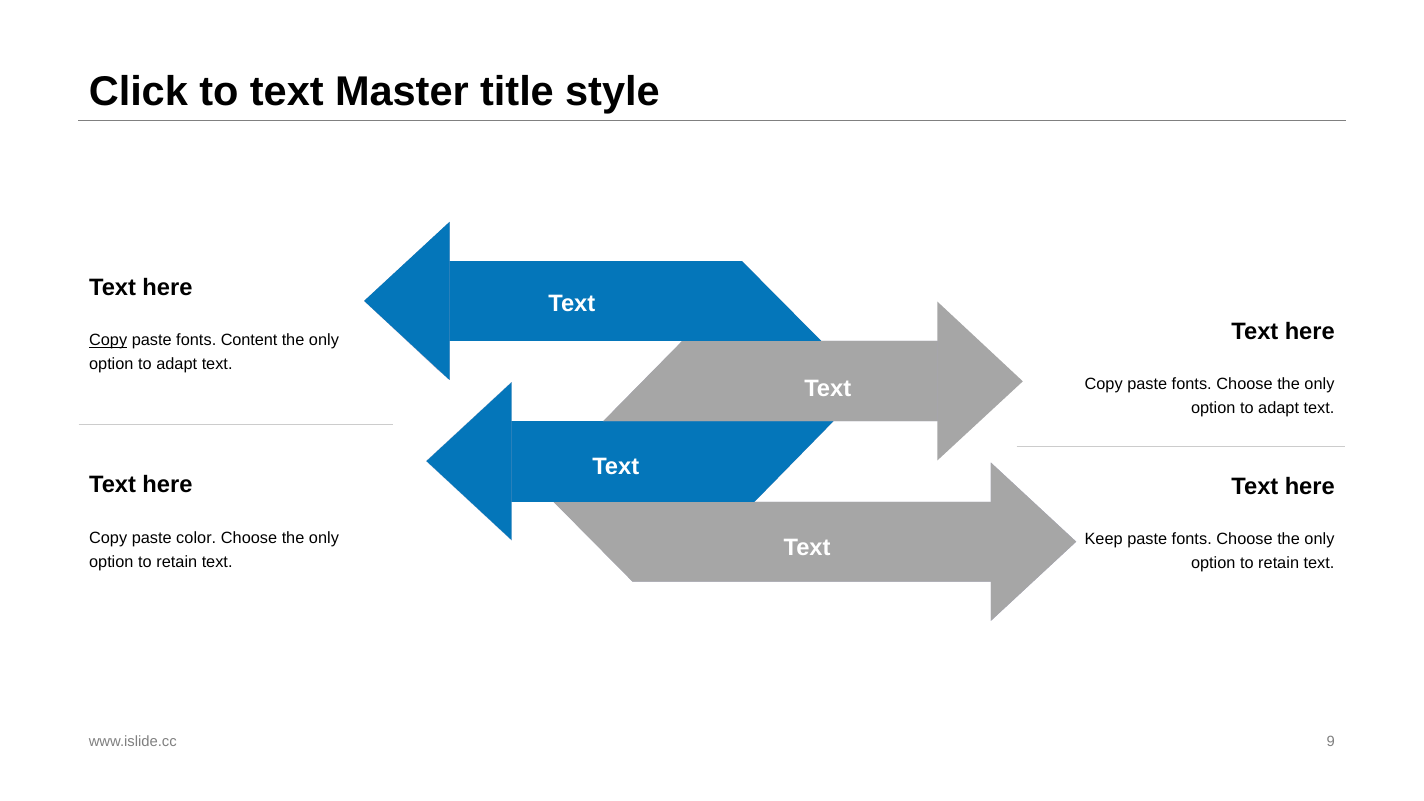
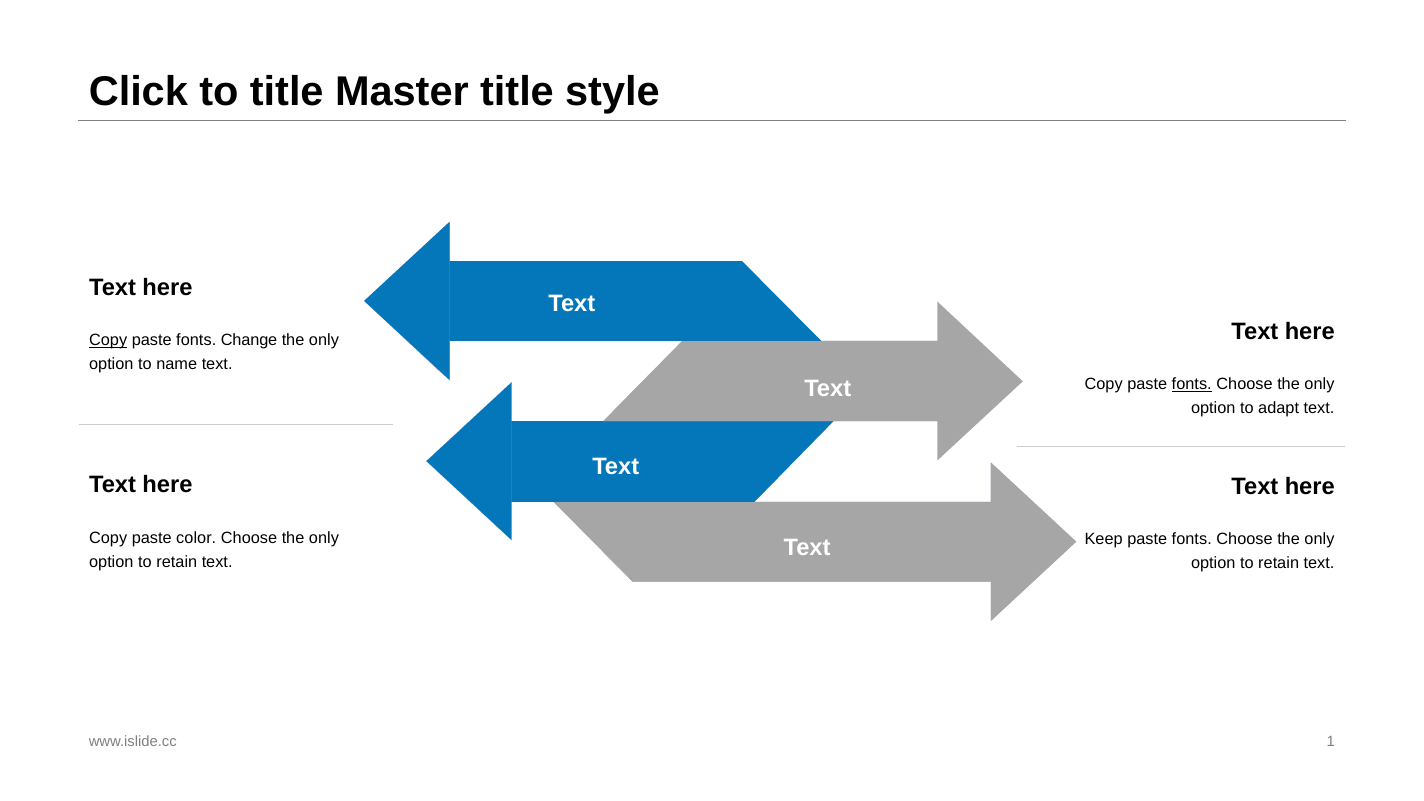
to text: text -> title
Content: Content -> Change
adapt at (177, 364): adapt -> name
fonts at (1192, 384) underline: none -> present
9: 9 -> 1
